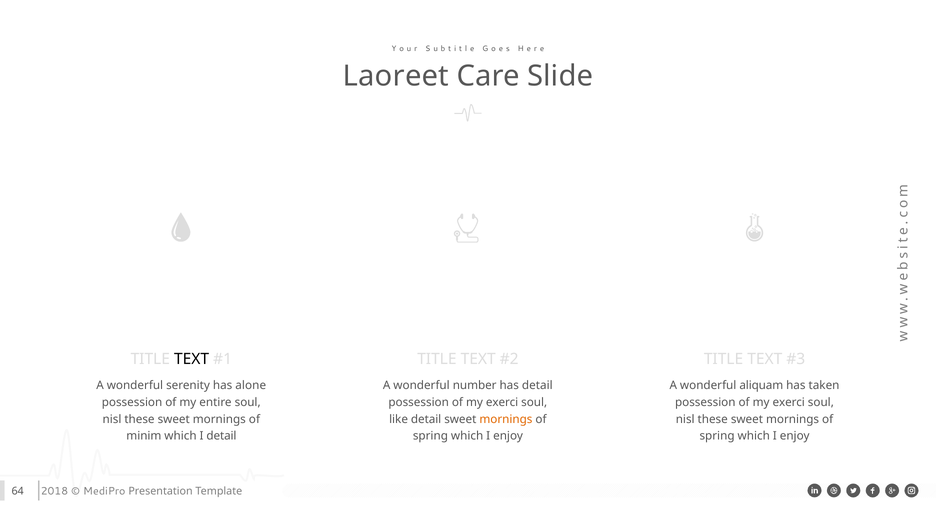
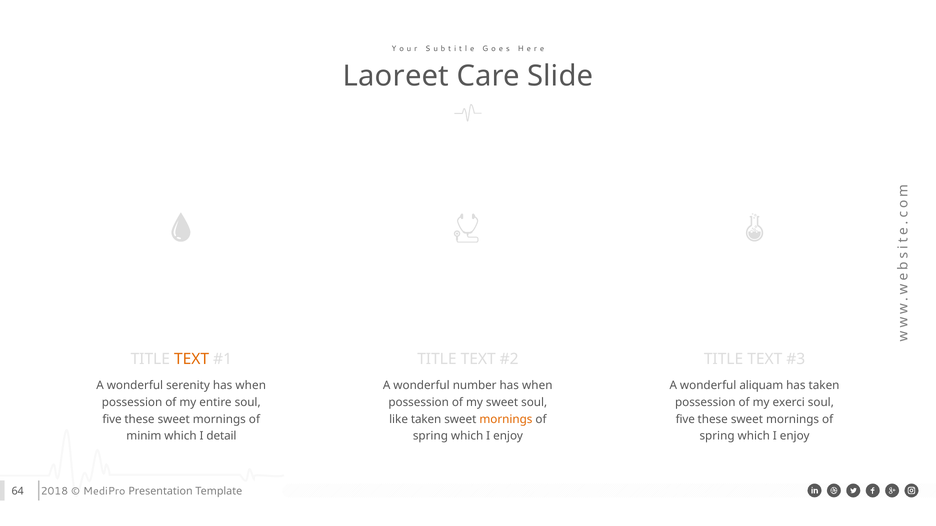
TEXT at (192, 360) colour: black -> orange
serenity has alone: alone -> when
detail at (537, 386): detail -> when
exerci at (502, 403): exerci -> sweet
nisl at (112, 420): nisl -> five
like detail: detail -> taken
nisl at (685, 420): nisl -> five
